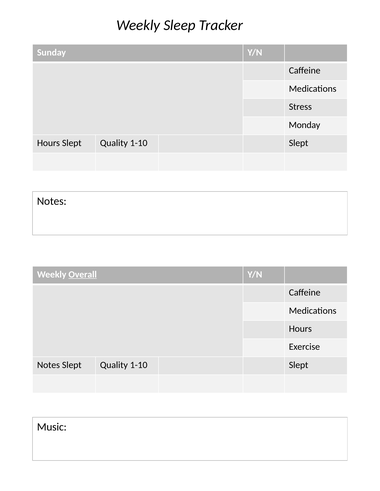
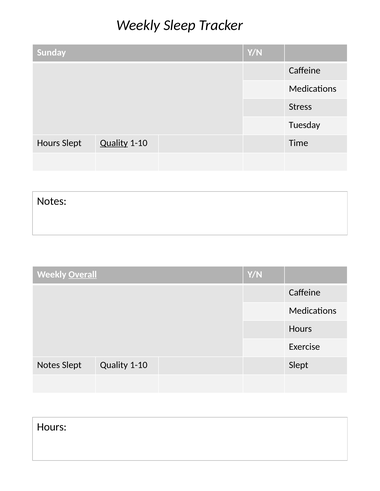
Monday: Monday -> Tuesday
Quality at (114, 143) underline: none -> present
Slept at (299, 143): Slept -> Time
Music at (52, 428): Music -> Hours
